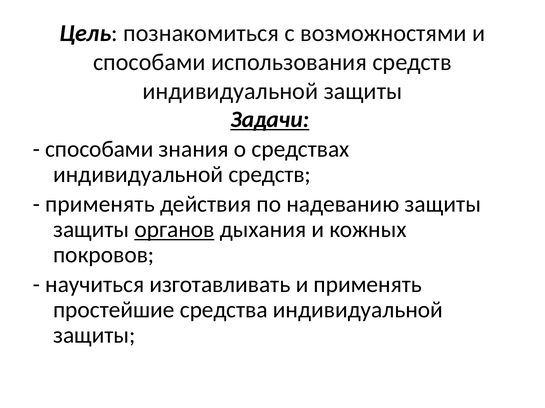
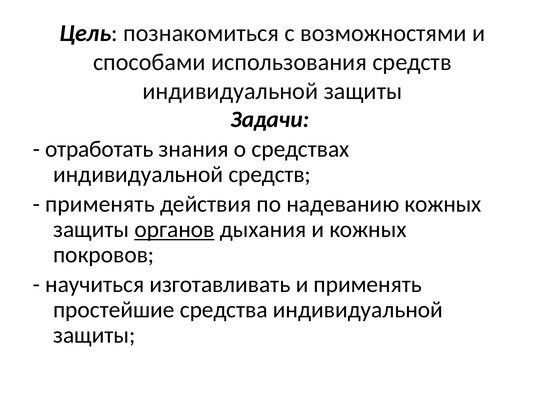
Задачи underline: present -> none
способами at (99, 150): способами -> отработать
надеванию защиты: защиты -> кожных
